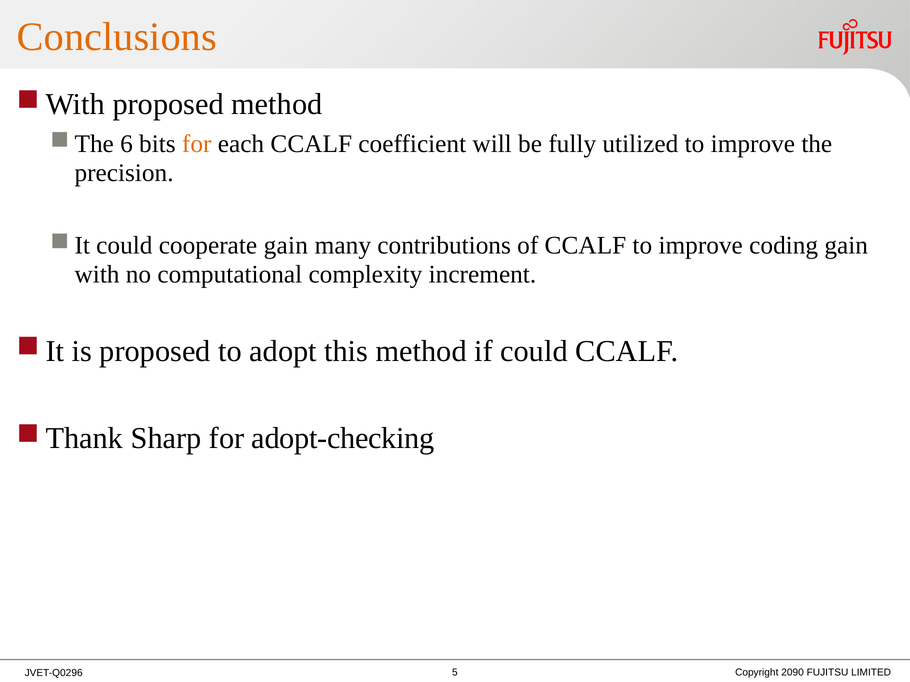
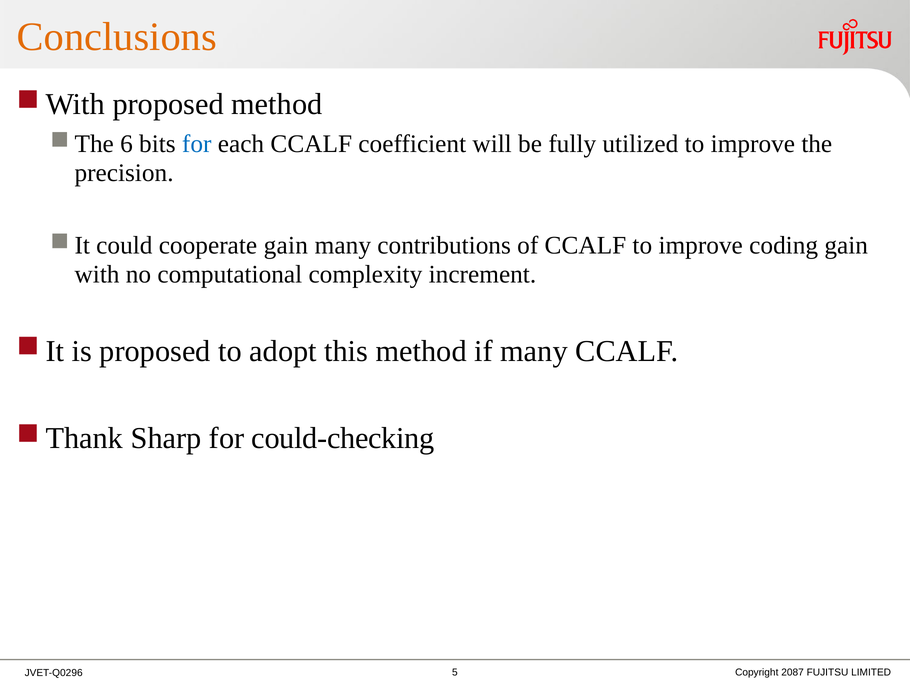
for at (197, 144) colour: orange -> blue
if could: could -> many
adopt-checking: adopt-checking -> could-checking
2090: 2090 -> 2087
